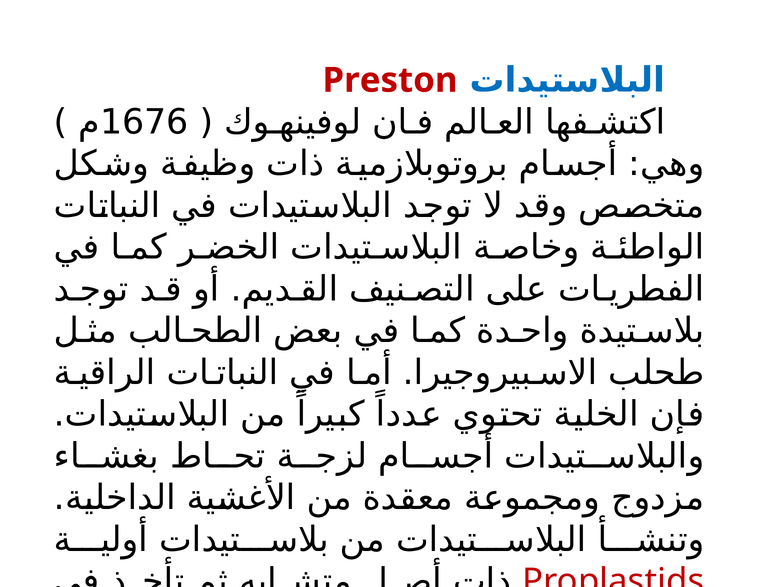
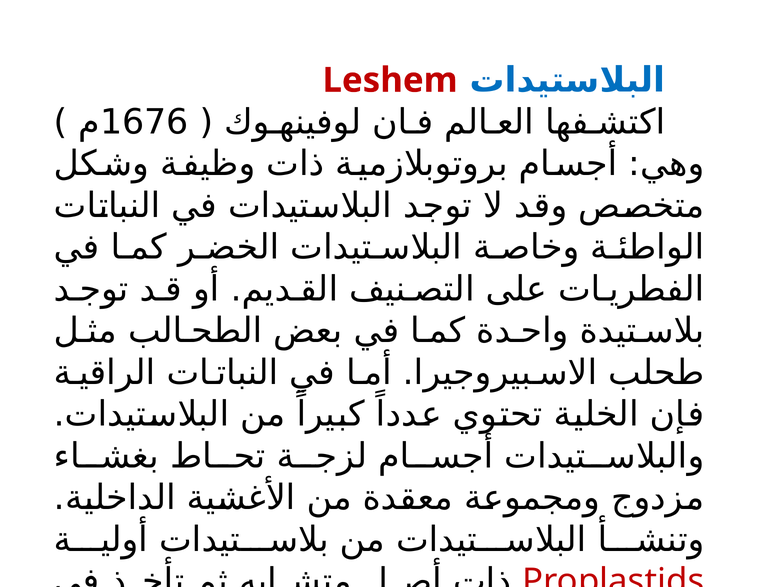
Preston: Preston -> Leshem
